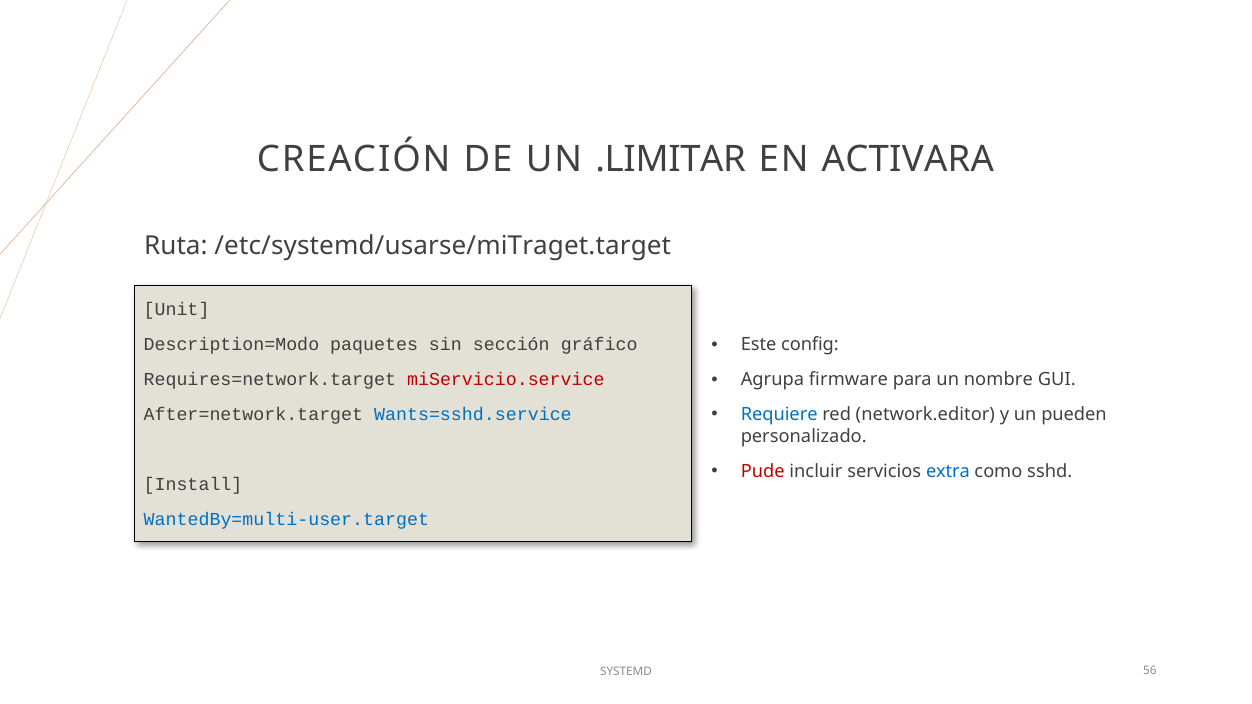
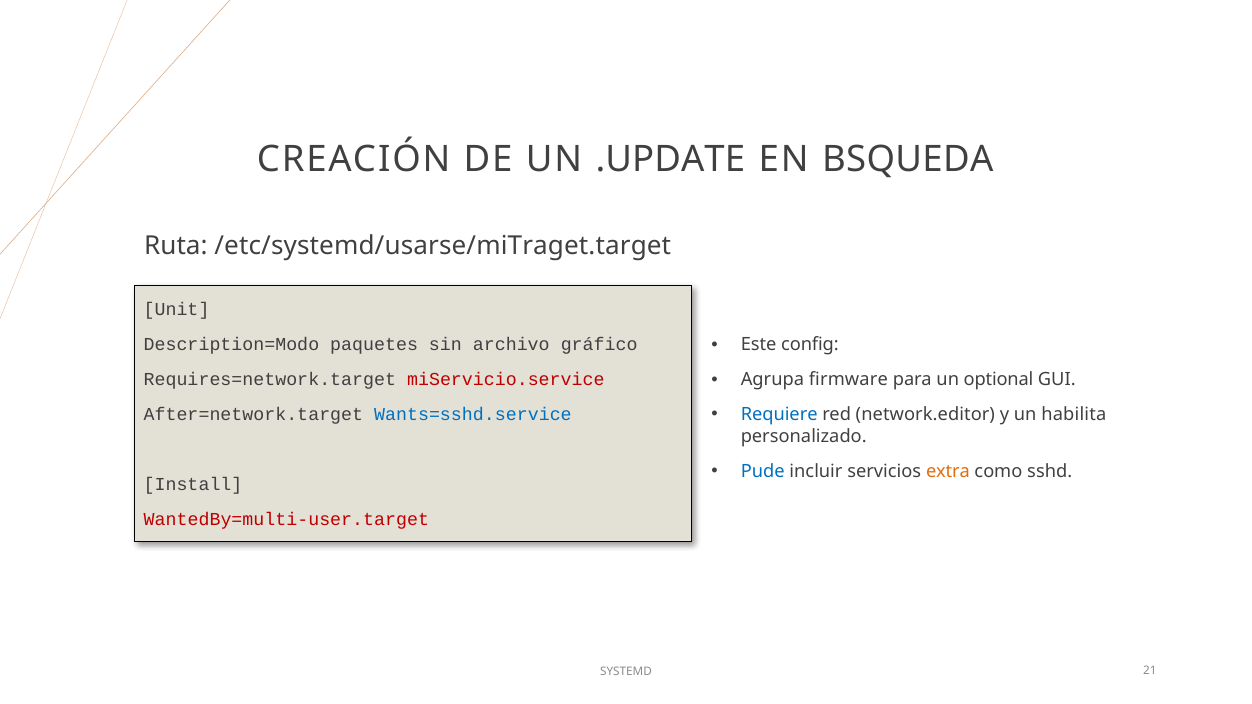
.LIMITAR: .LIMITAR -> .UPDATE
ACTIVARA: ACTIVARA -> BSQUEDA
sección: sección -> archivo
nombre: nombre -> optional
pueden: pueden -> habilita
Pude colour: red -> blue
extra colour: blue -> orange
WantedBy=multi-user.target colour: blue -> red
56: 56 -> 21
